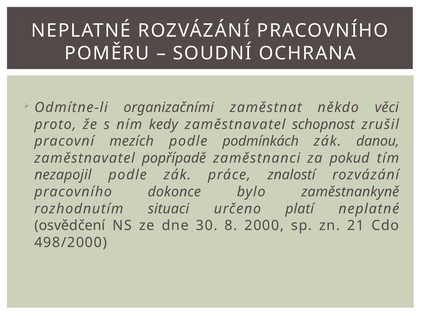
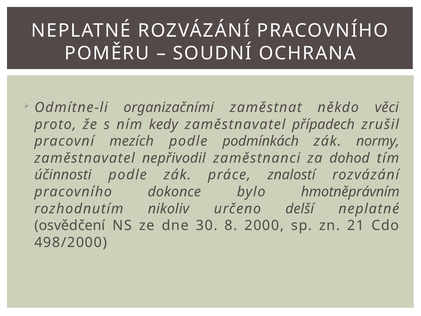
schopnost: schopnost -> případech
danou: danou -> normy
popřípadě: popřípadě -> nepřivodil
pokud: pokud -> dohod
nezapojil: nezapojil -> účinnosti
zaměstnankyně: zaměstnankyně -> hmotněprávním
situaci: situaci -> nikoliv
platí: platí -> delší
